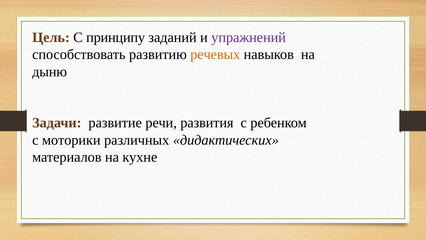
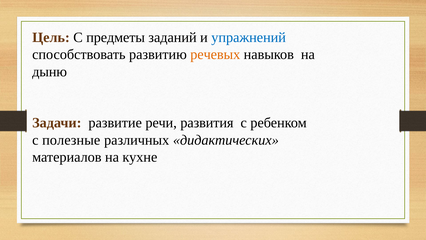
принципу: принципу -> предметы
упражнений colour: purple -> blue
моторики: моторики -> полезные
